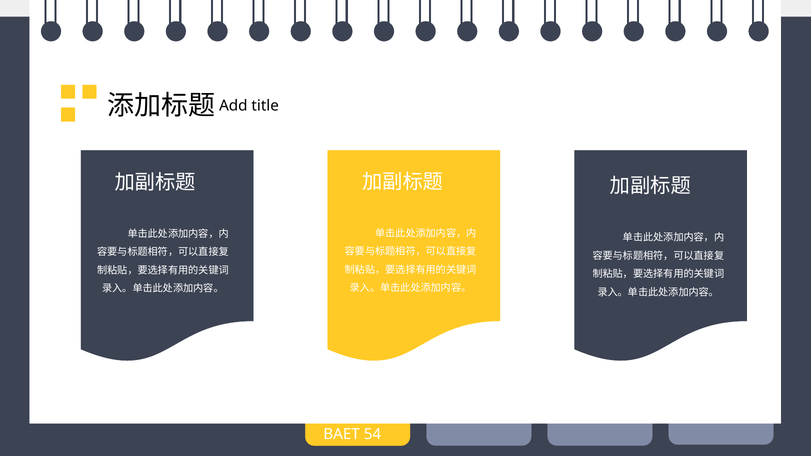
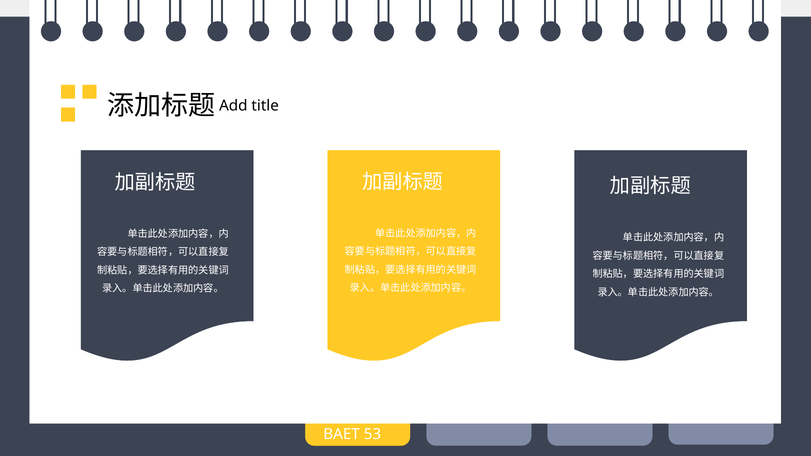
54: 54 -> 53
